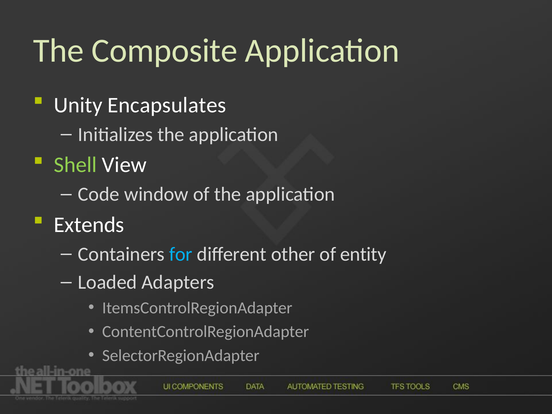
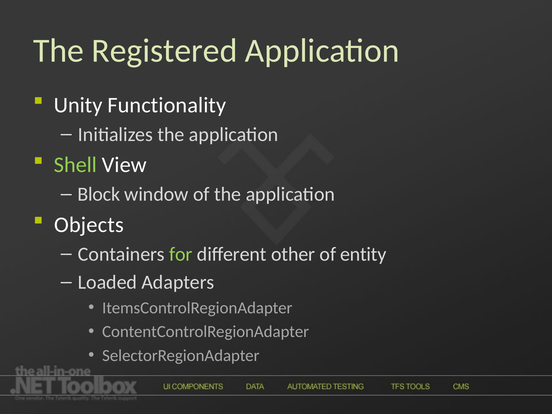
Composite: Composite -> Registered
Encapsulates: Encapsulates -> Functionality
Code: Code -> Block
Extends: Extends -> Objects
for colour: light blue -> light green
